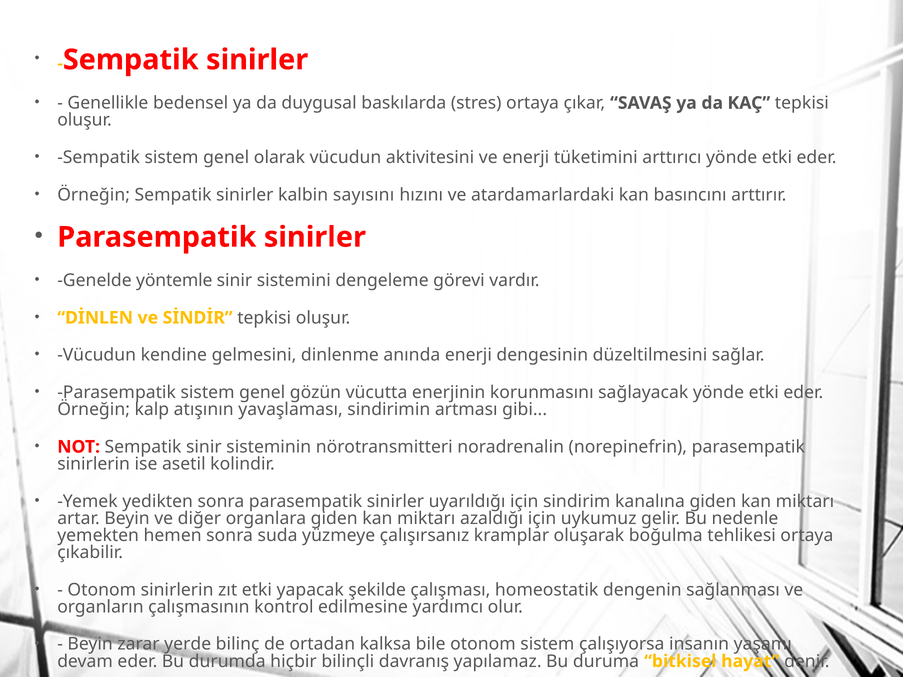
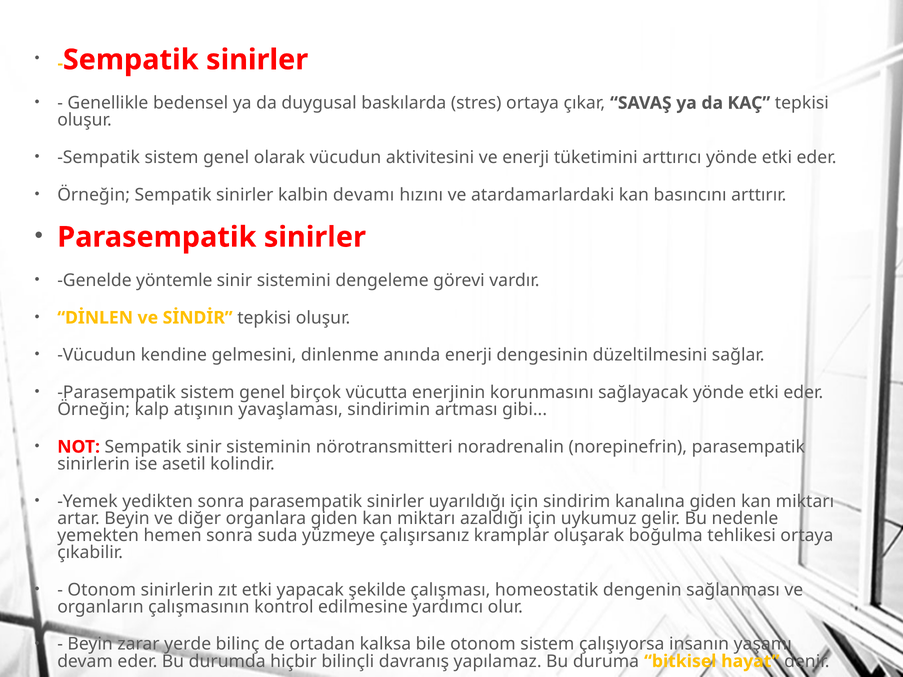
sayısını: sayısını -> devamı
gözün: gözün -> birçok
